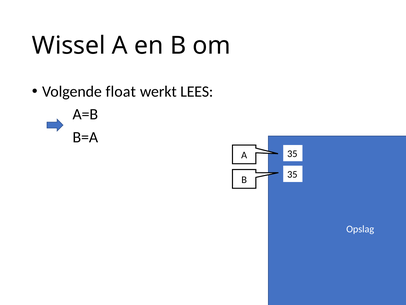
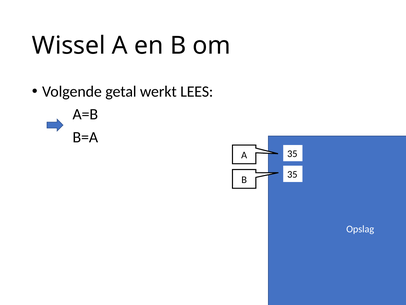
float: float -> getal
